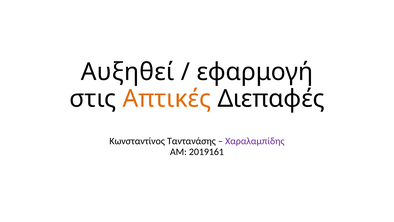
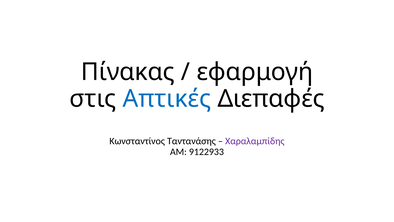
Αυξηθεί: Αυξηθεί -> Πίνακας
Απτικές colour: orange -> blue
2019161: 2019161 -> 9122933
